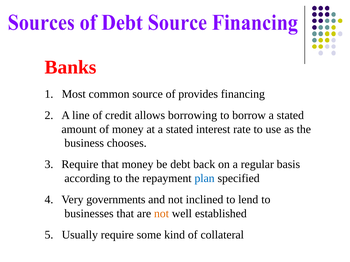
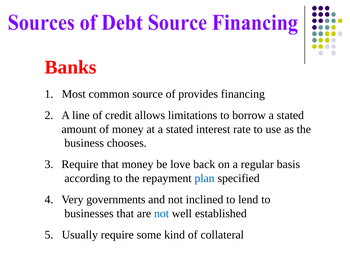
borrowing: borrowing -> limitations
debt: debt -> love
not at (161, 214) colour: orange -> blue
